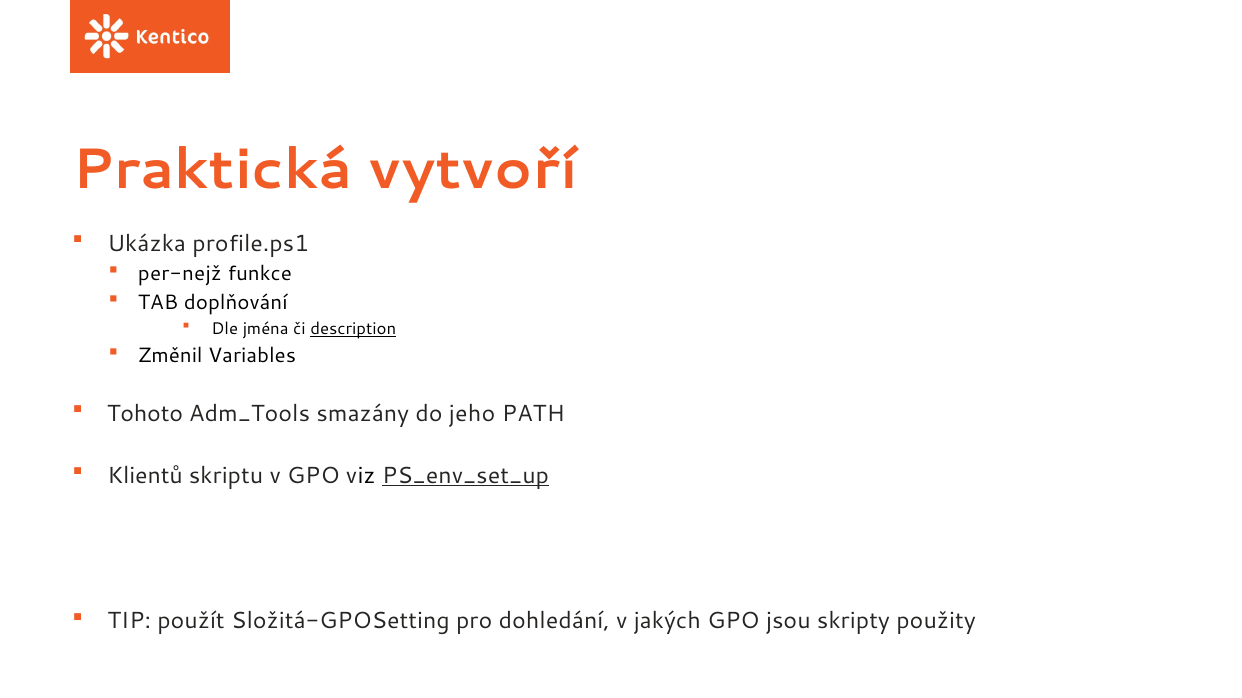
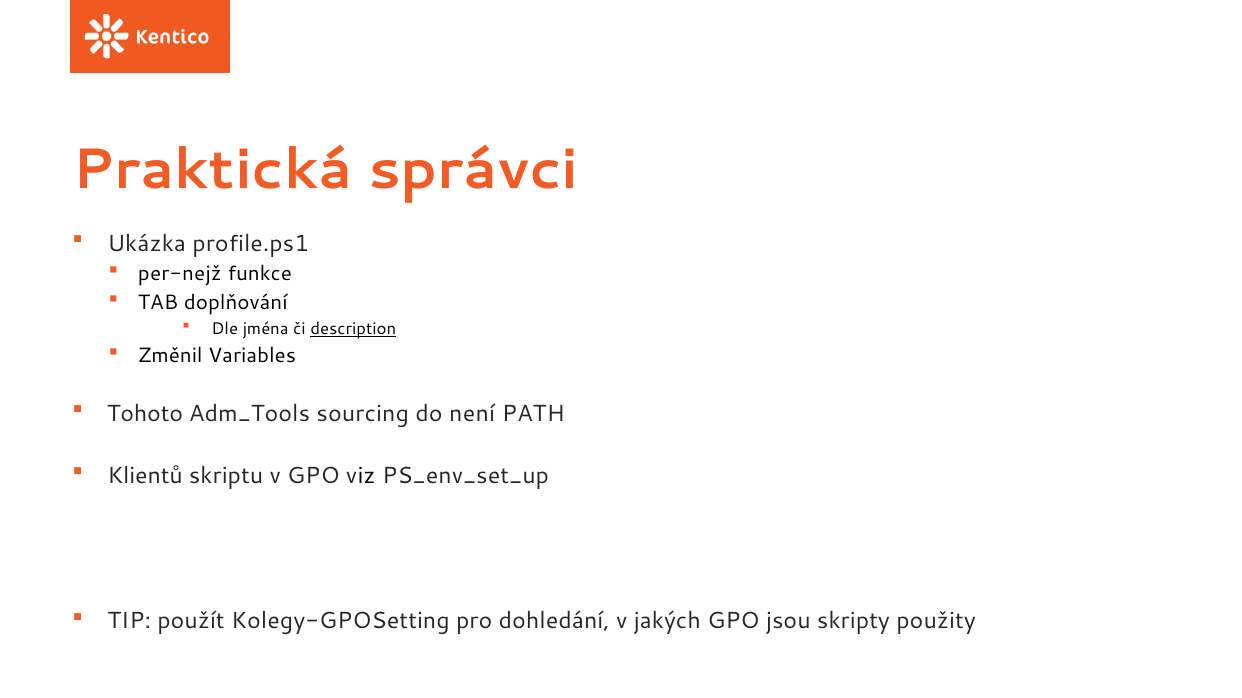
vytvoří: vytvoří -> správci
smazány: smazány -> sourcing
jeho: jeho -> není
PS_env_set_up underline: present -> none
Složitá-GPOSetting: Složitá-GPOSetting -> Kolegy-GPOSetting
